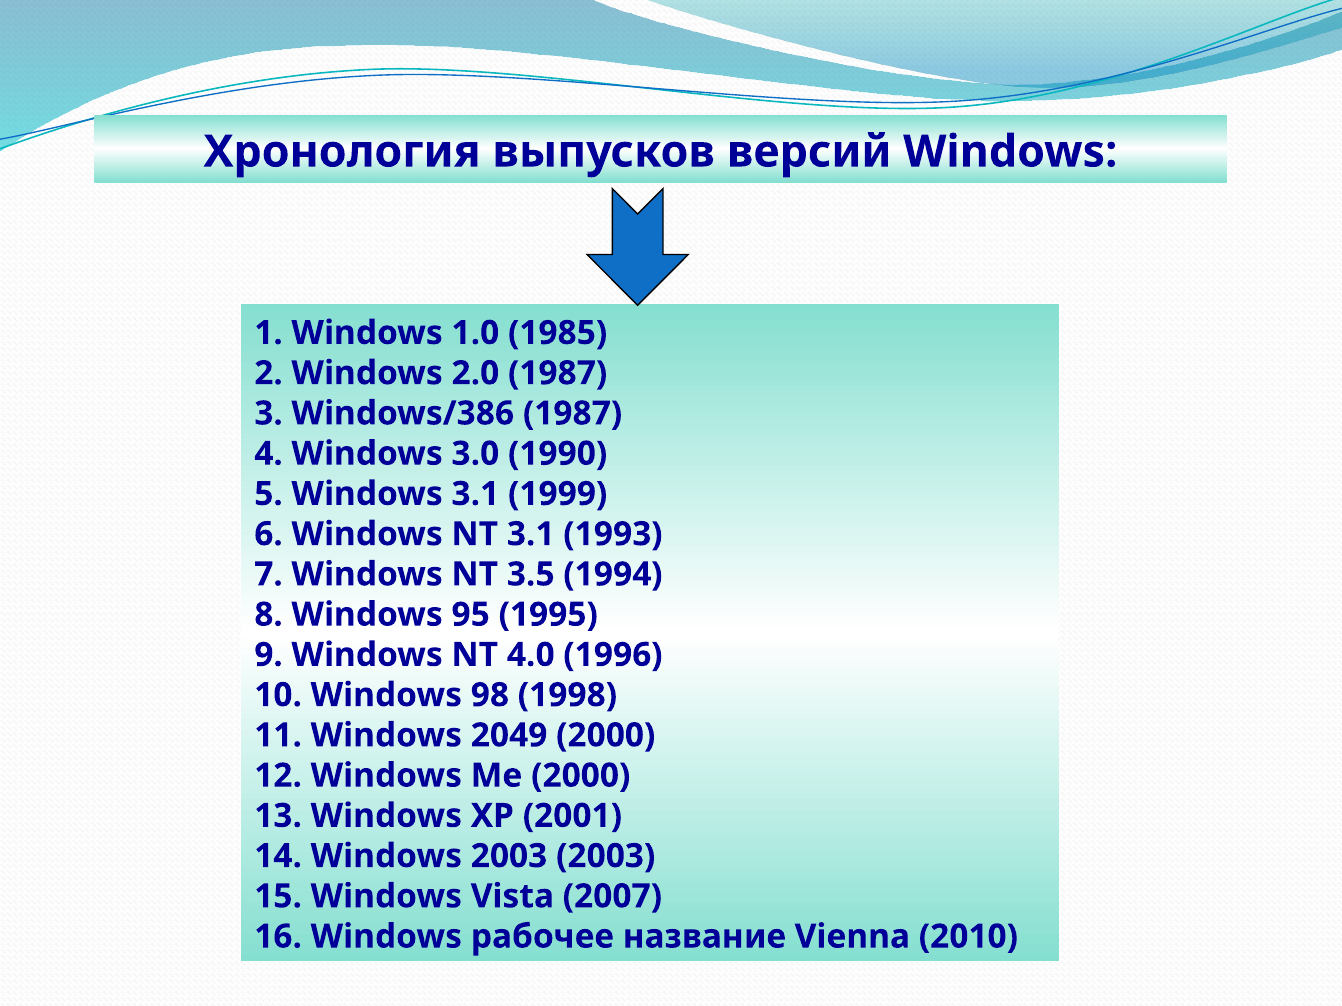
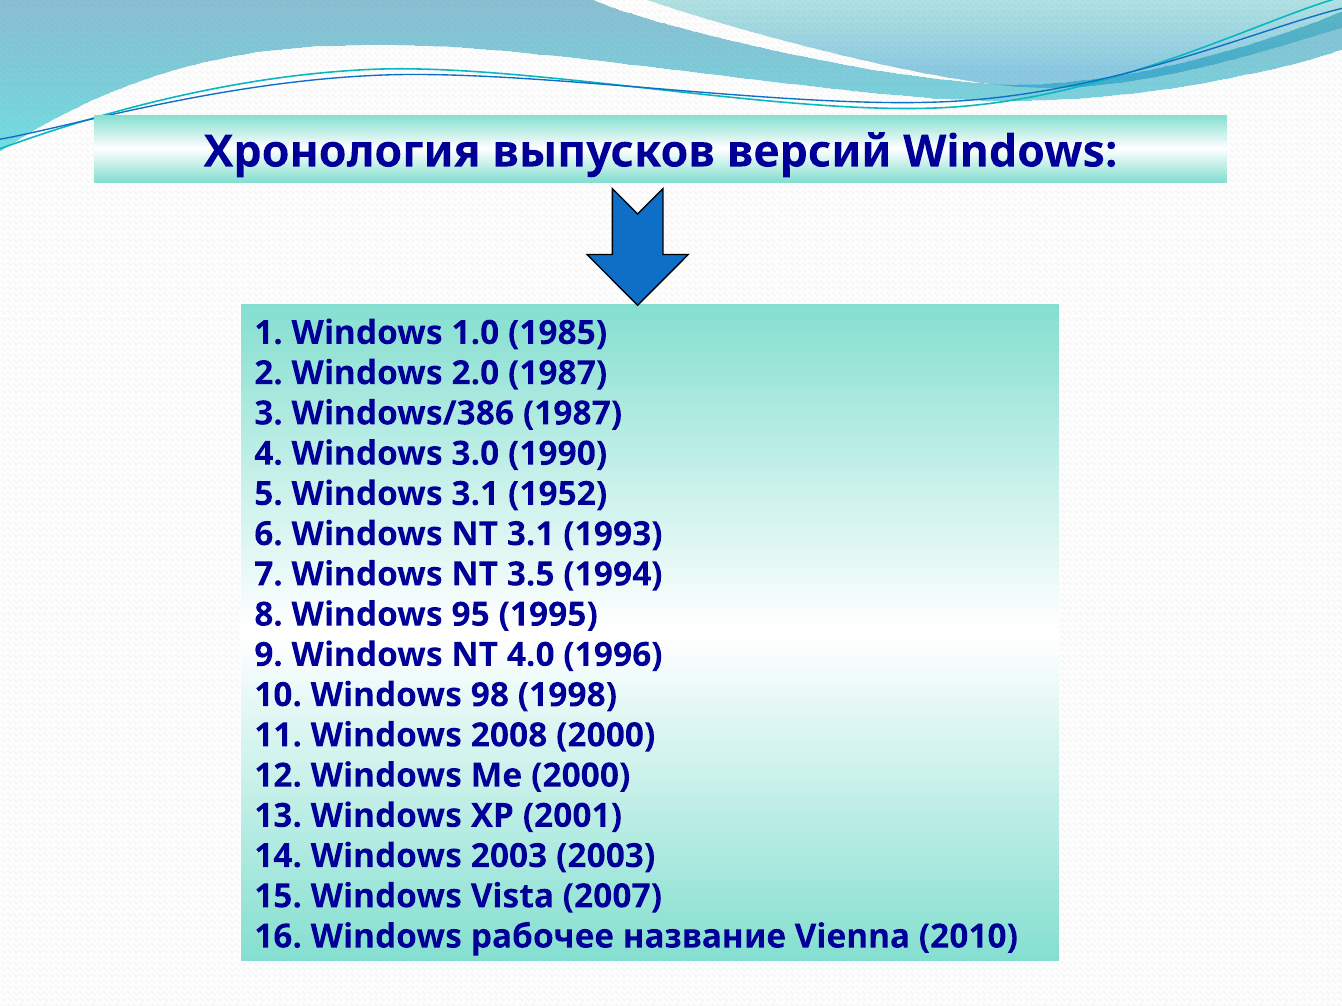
1999: 1999 -> 1952
2049: 2049 -> 2008
